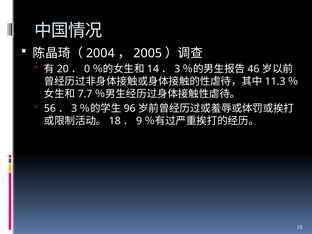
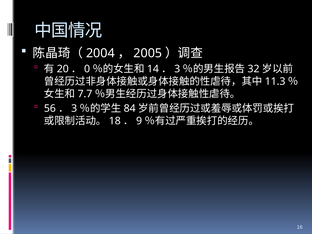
46: 46 -> 32
96: 96 -> 84
